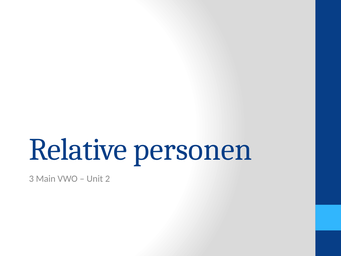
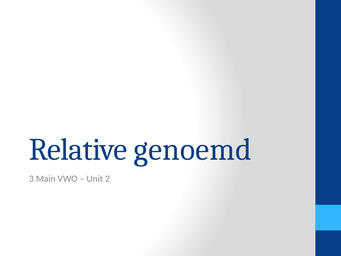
personen: personen -> genoemd
